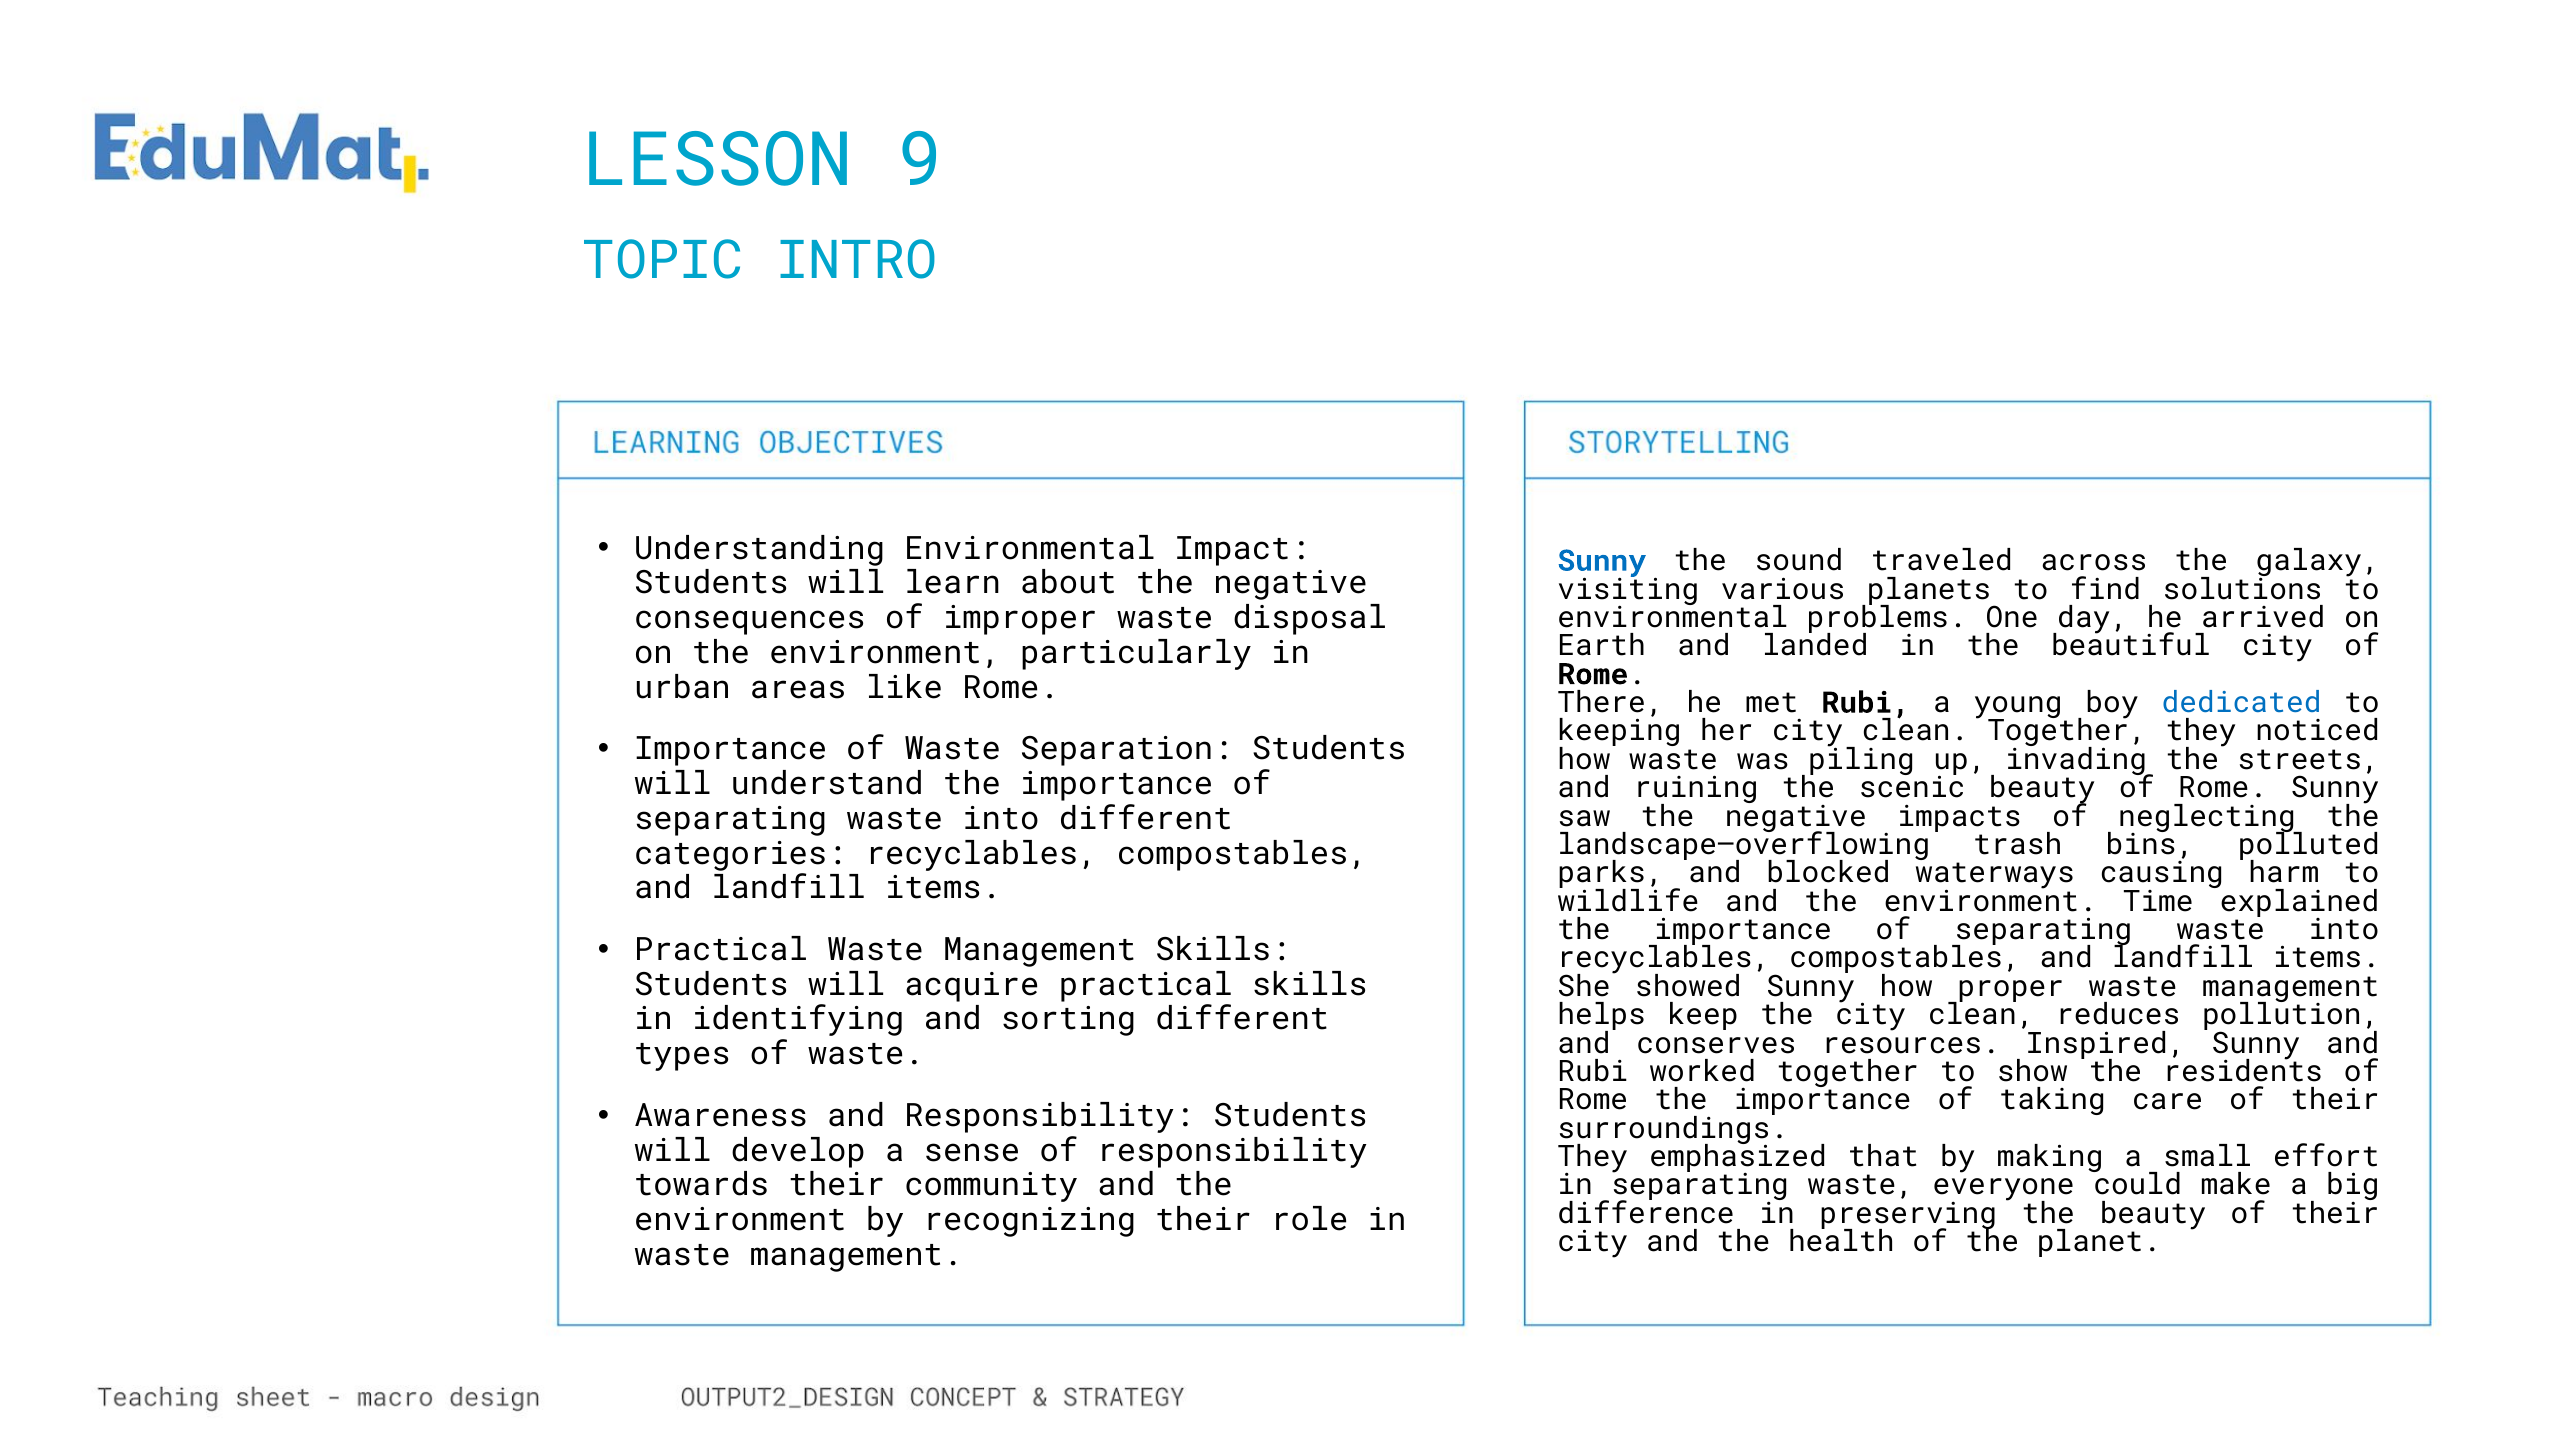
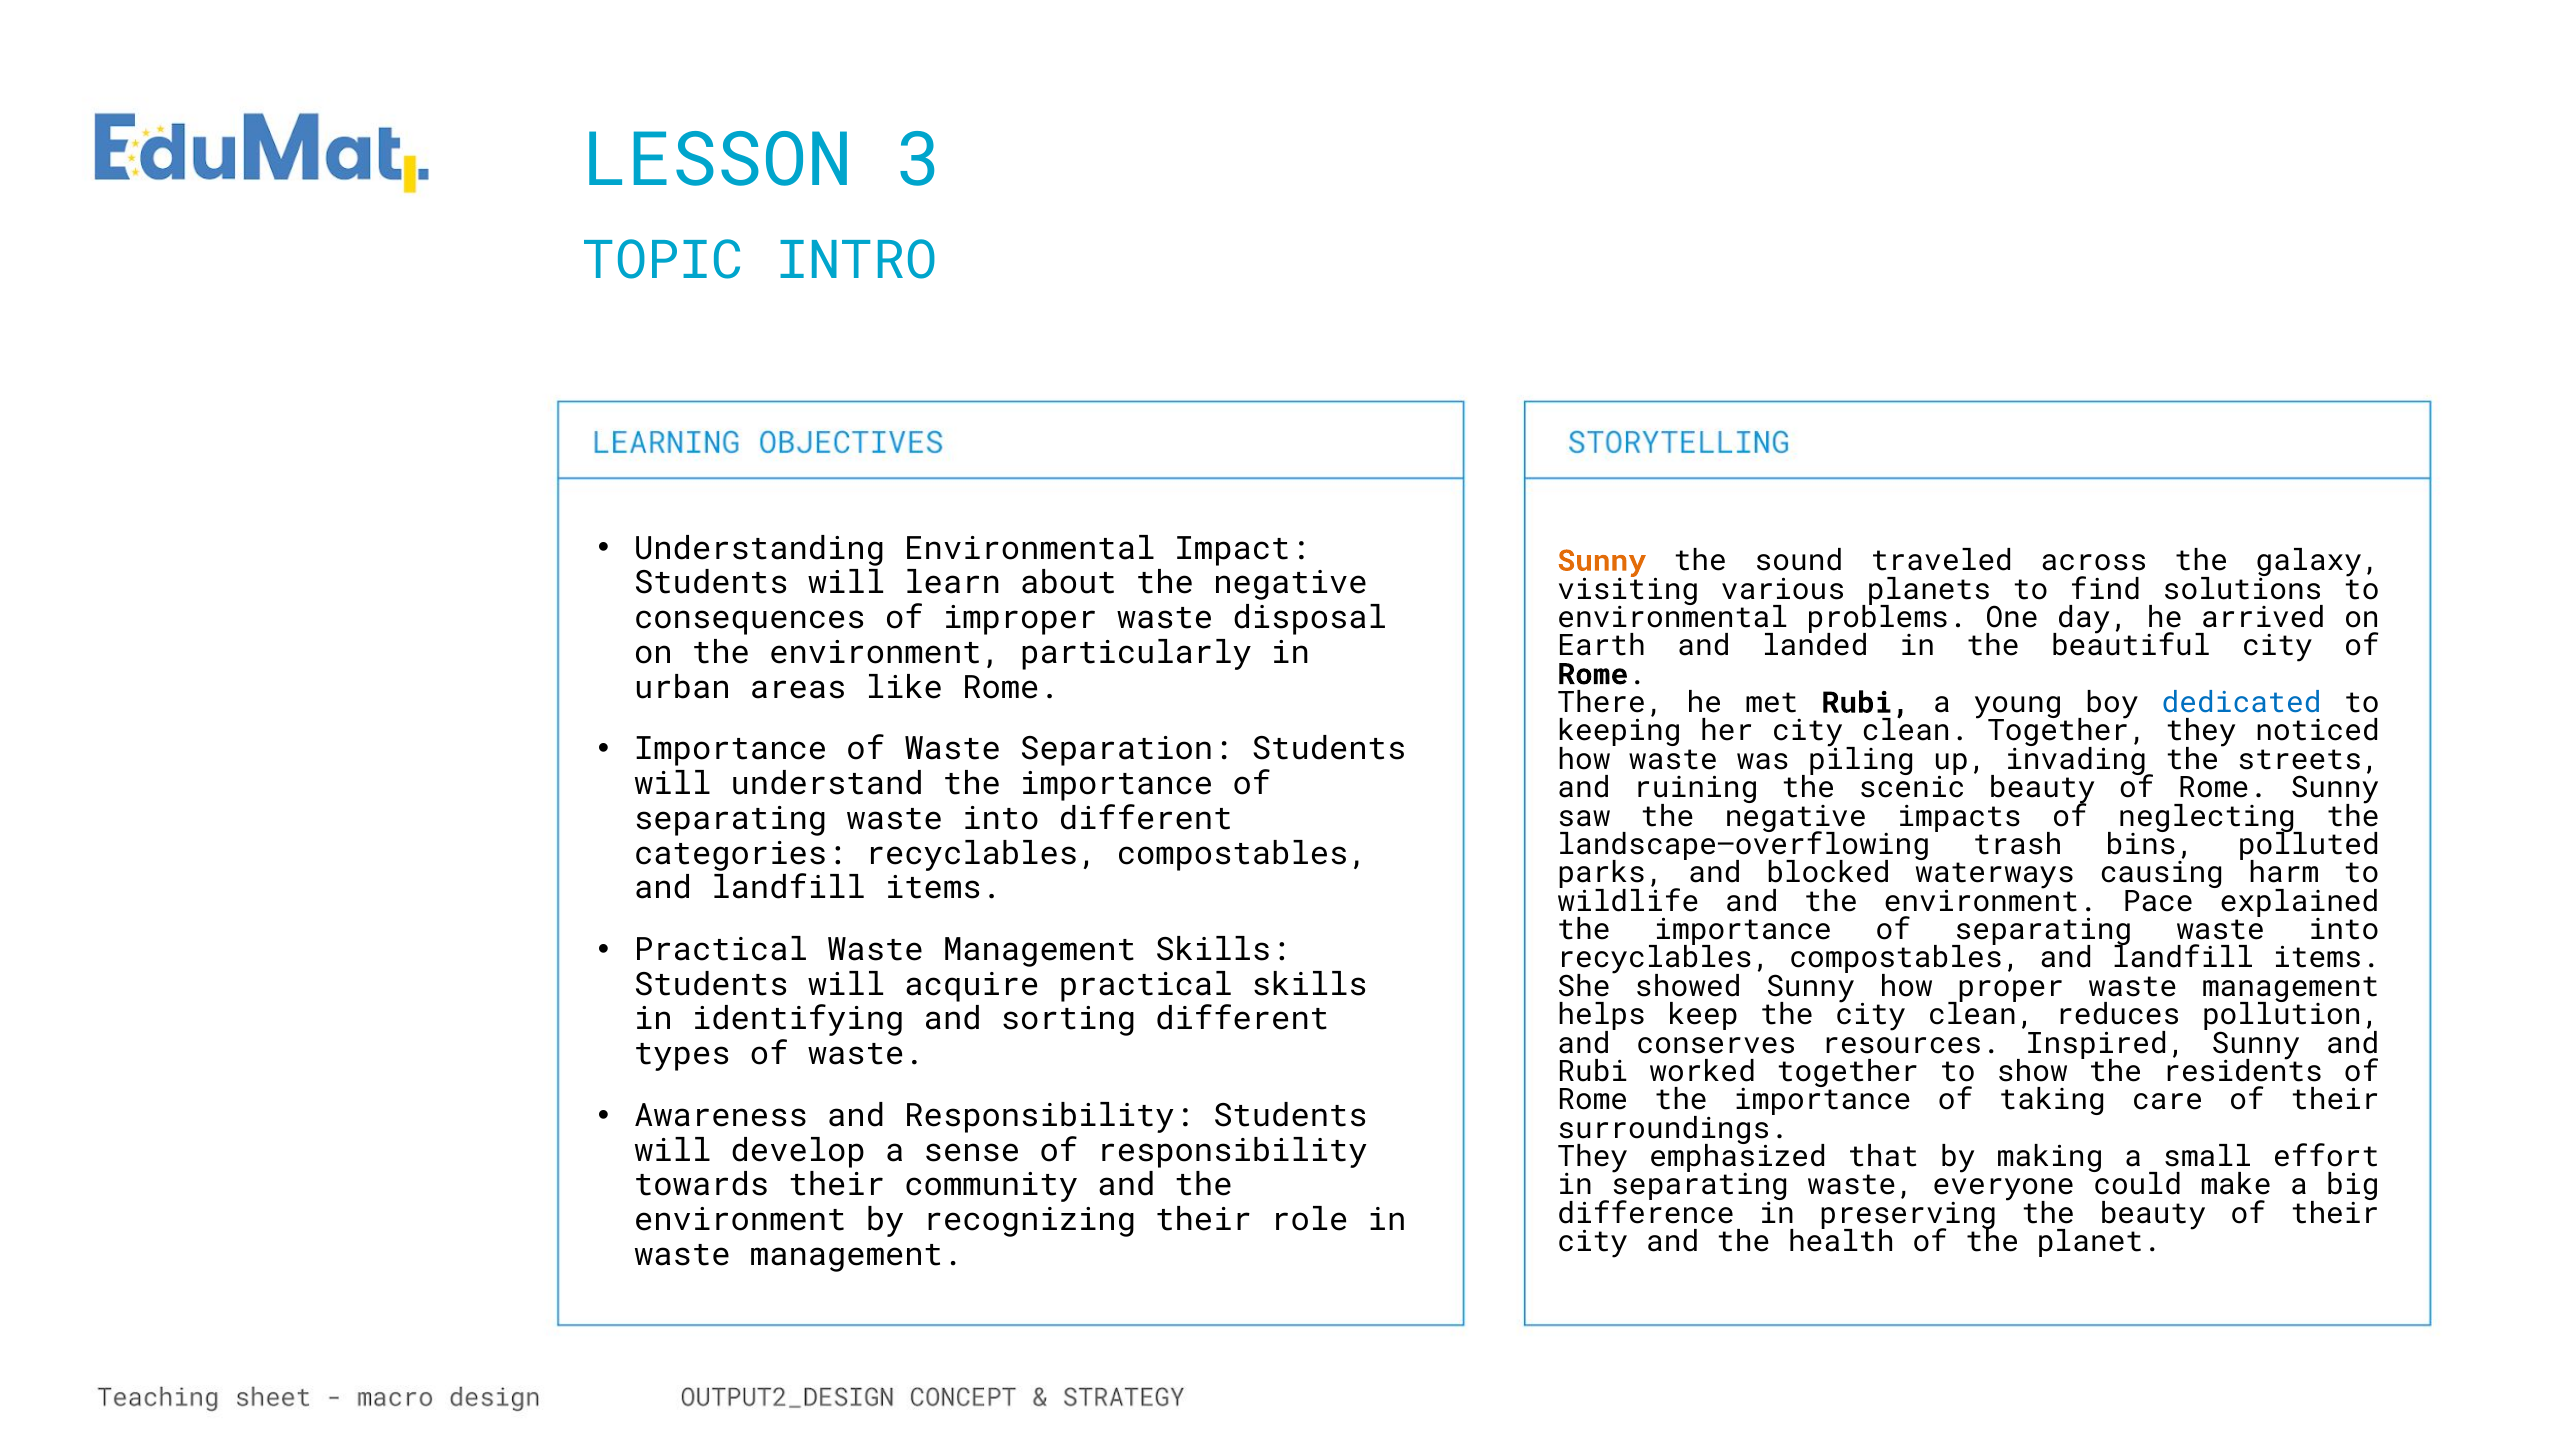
9: 9 -> 3
Sunny at (1602, 561) colour: blue -> orange
Time: Time -> Pace
